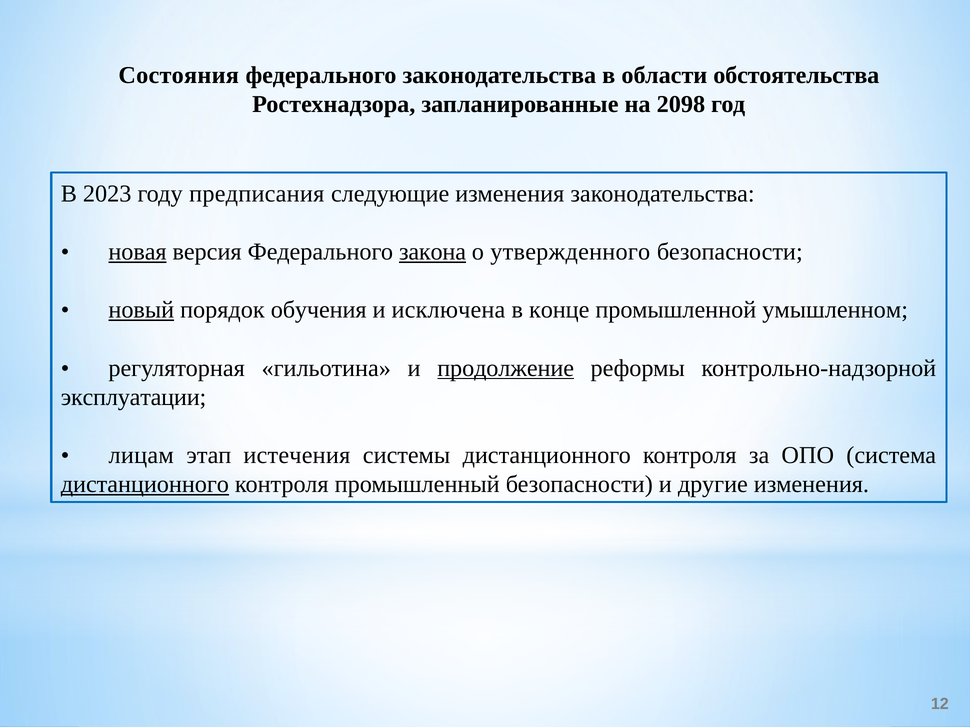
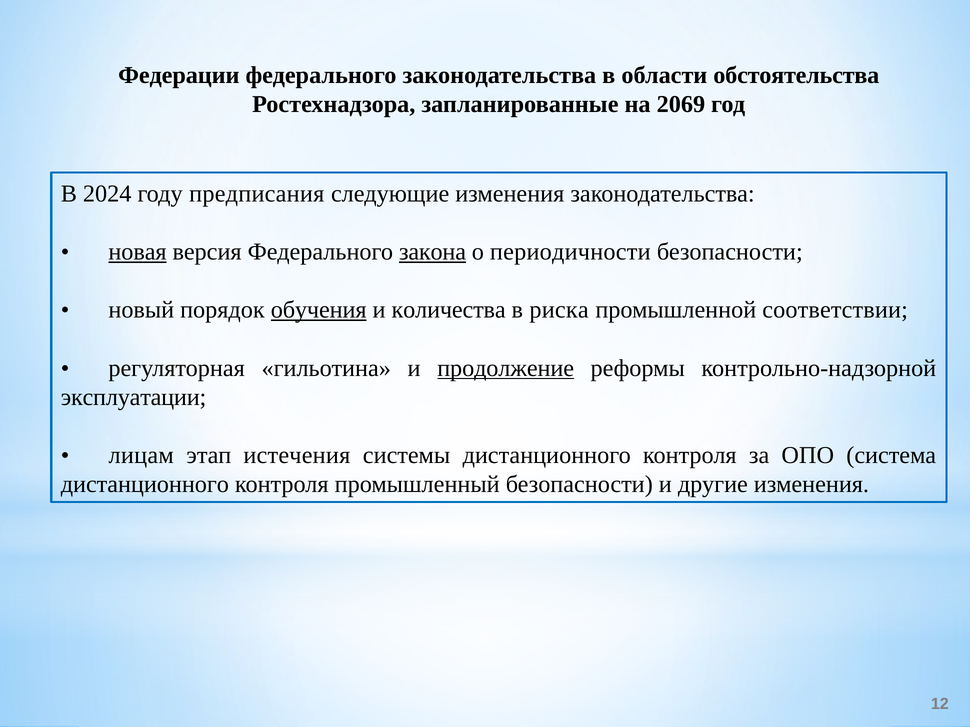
Состояния: Состояния -> Федерации
2098: 2098 -> 2069
2023: 2023 -> 2024
утвержденного: утвержденного -> периодичности
новый underline: present -> none
обучения underline: none -> present
исключена: исключена -> количества
конце: конце -> риска
умышленном: умышленном -> соответствии
дистанционного at (145, 485) underline: present -> none
